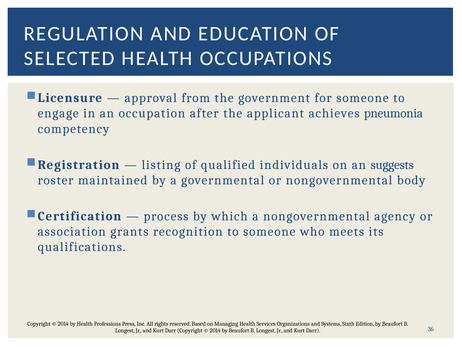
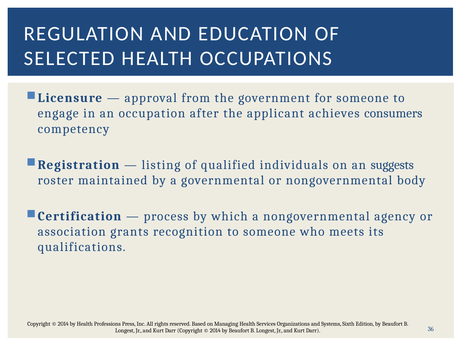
pneumonia: pneumonia -> consumers
